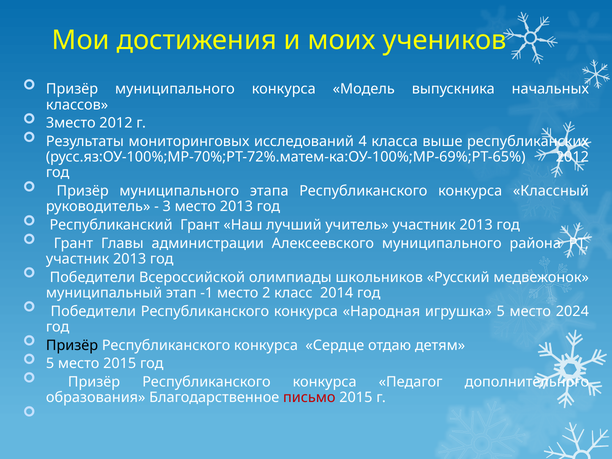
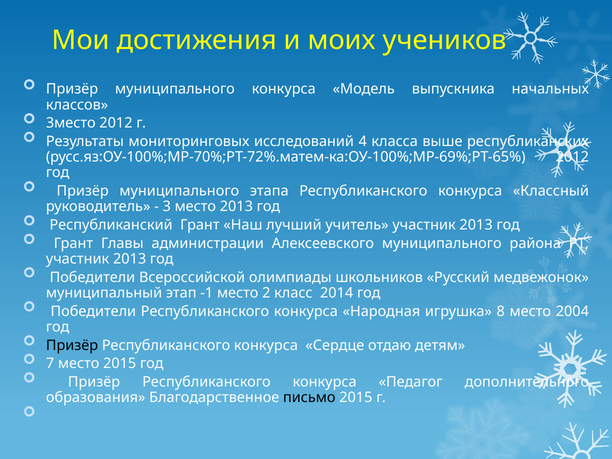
игрушка 5: 5 -> 8
2024: 2024 -> 2004
5 at (50, 364): 5 -> 7
письмо colour: red -> black
